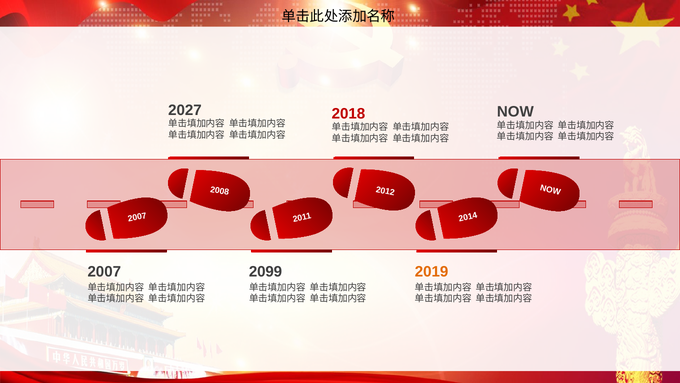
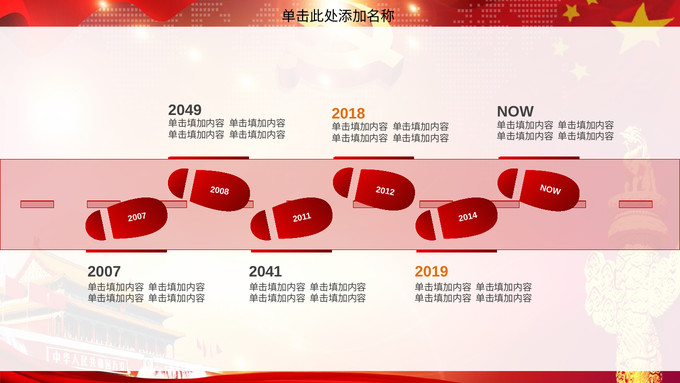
2027: 2027 -> 2049
2018 colour: red -> orange
2099: 2099 -> 2041
